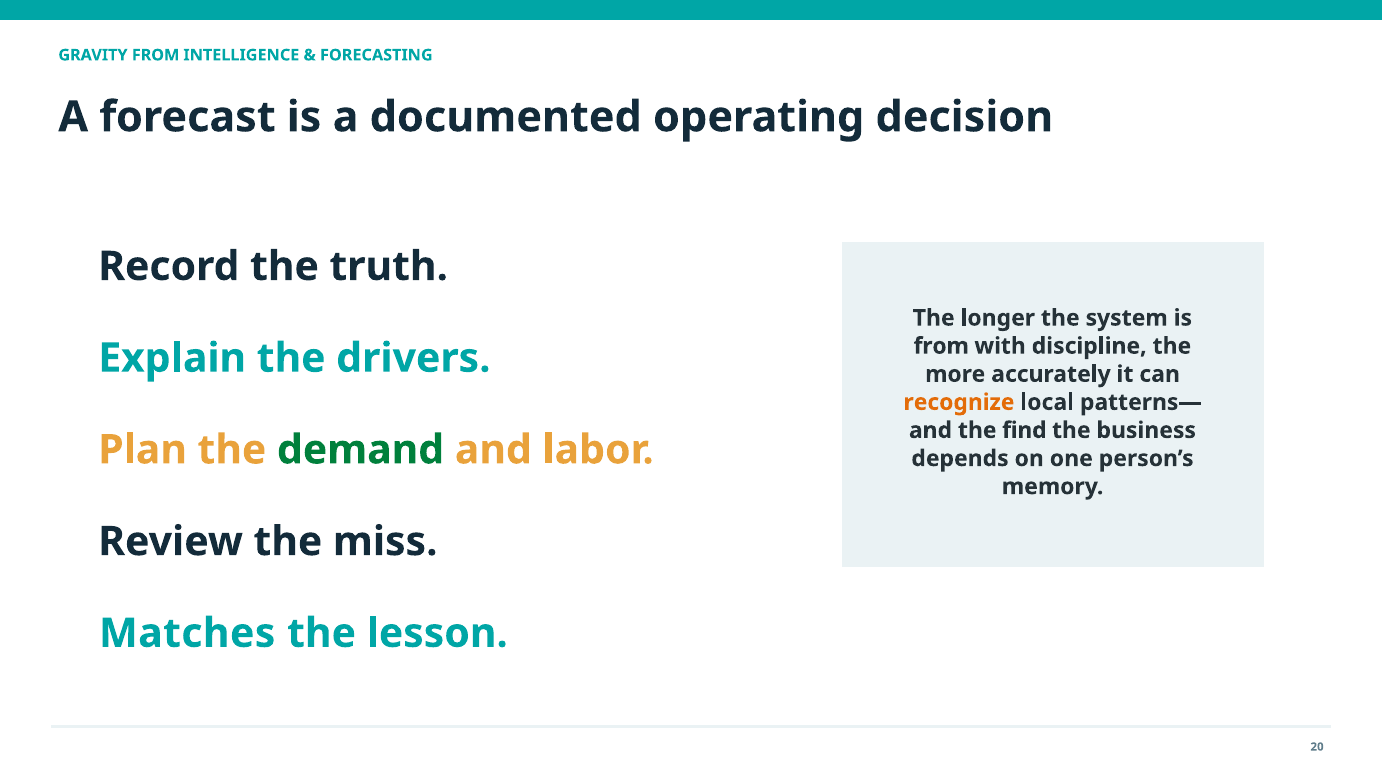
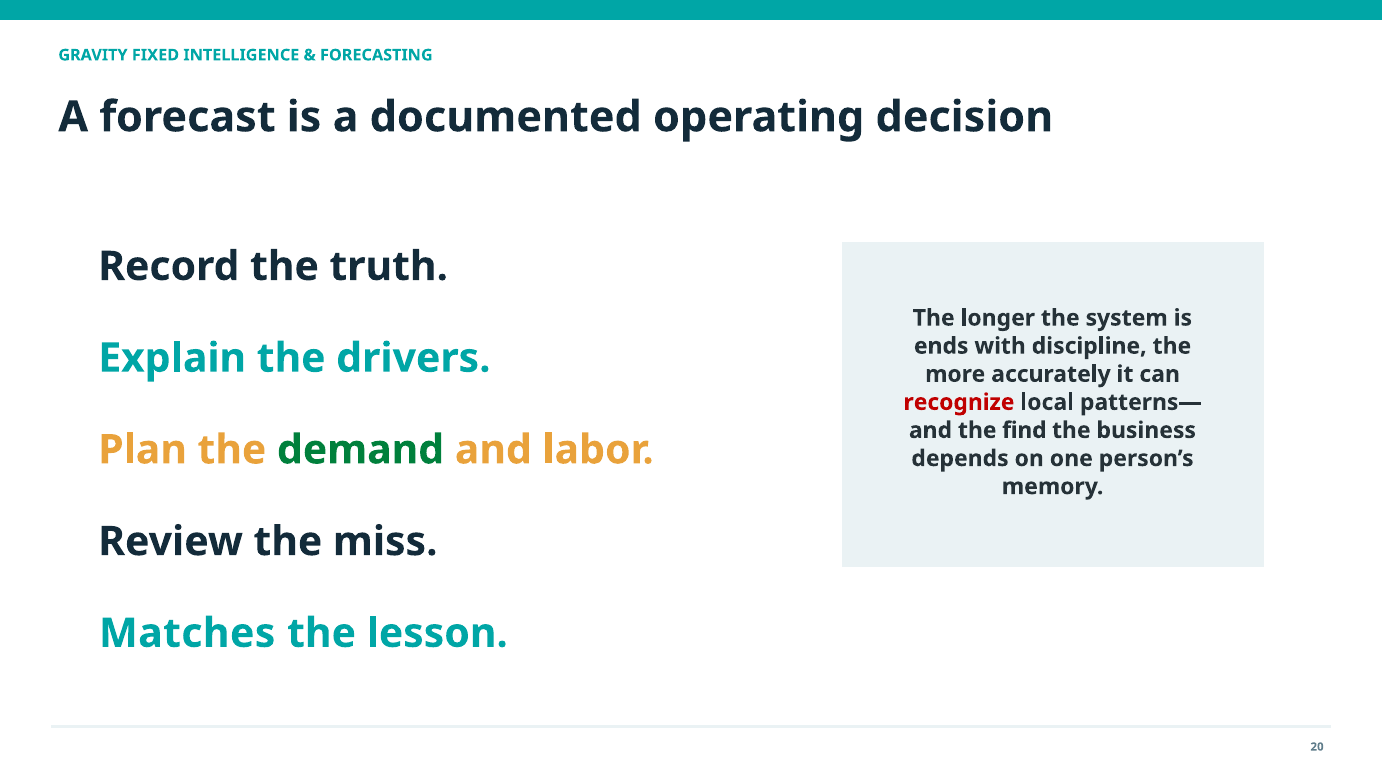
GRAVITY FROM: FROM -> FIXED
from at (941, 346): from -> ends
recognize colour: orange -> red
